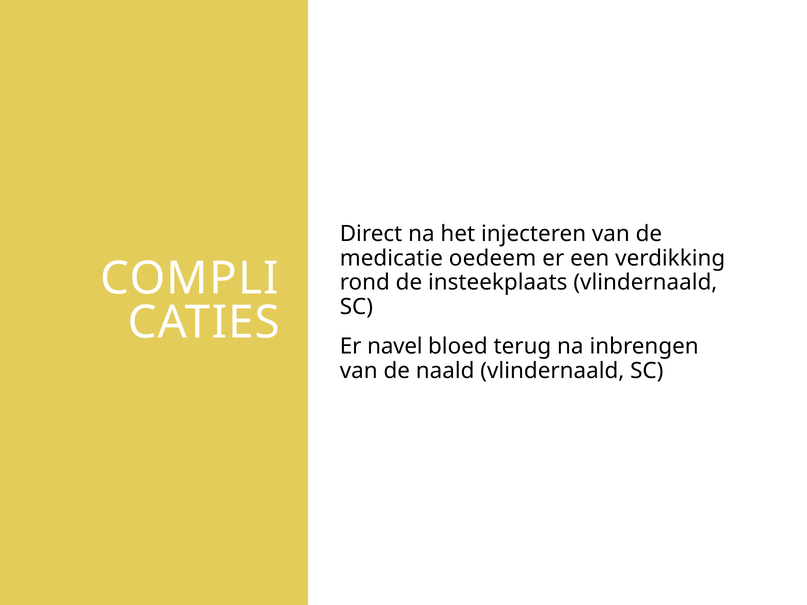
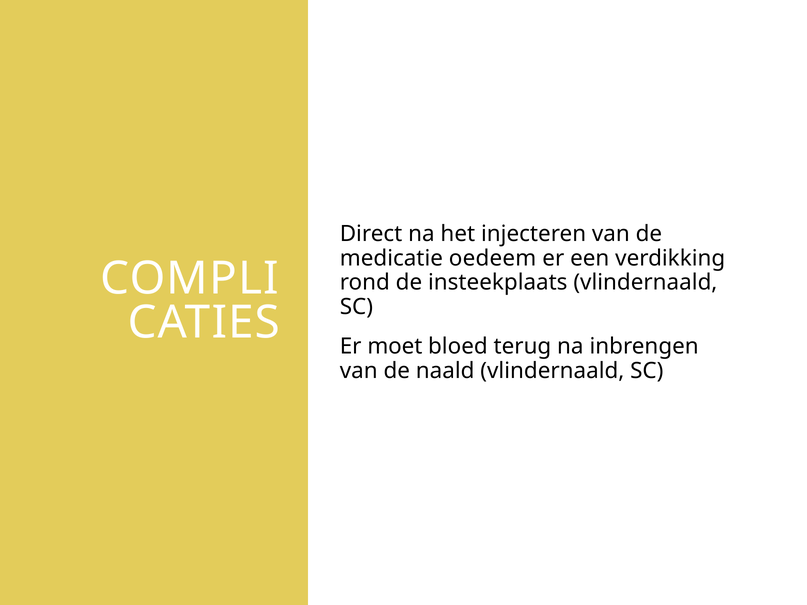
navel: navel -> moet
